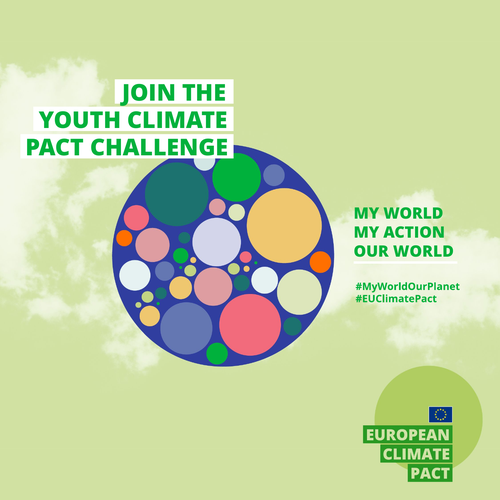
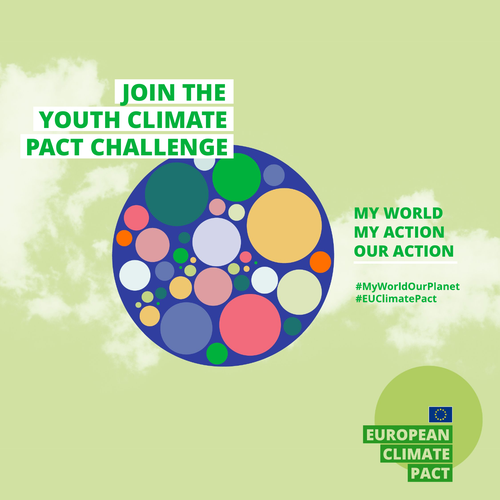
OUR WORLD: WORLD -> ACTION
